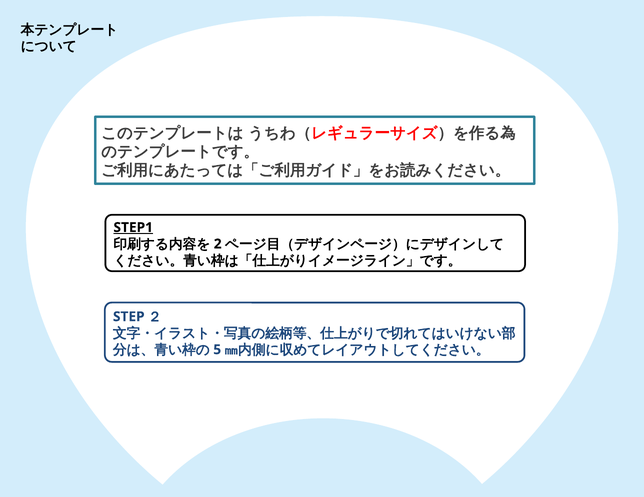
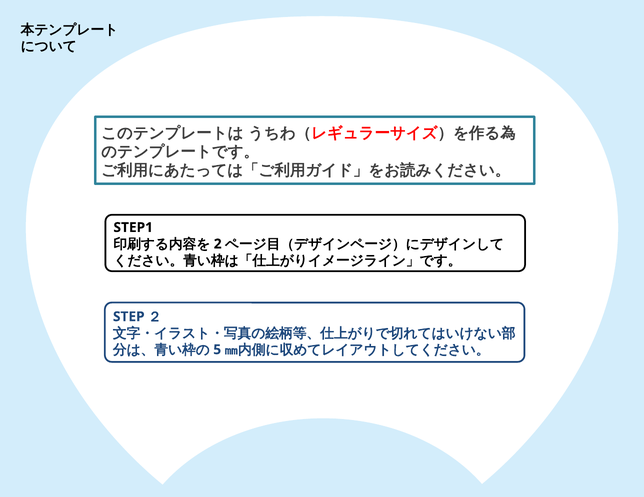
STEP1 underline: present -> none
